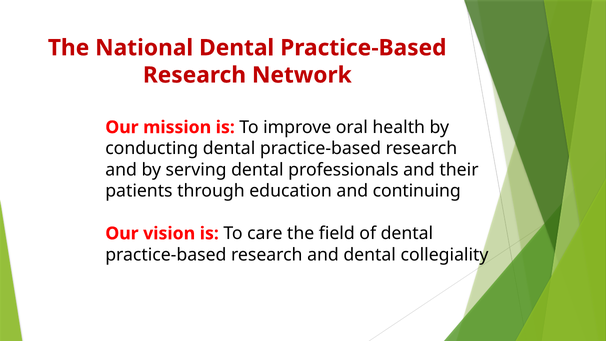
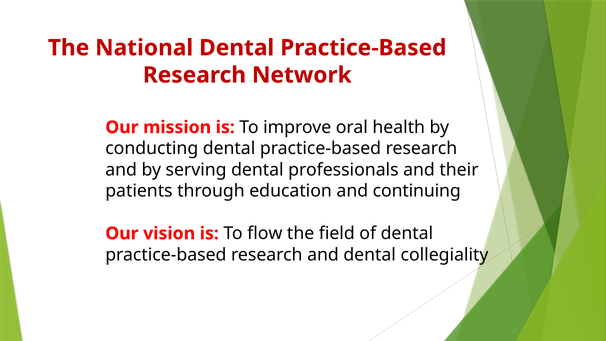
care: care -> flow
